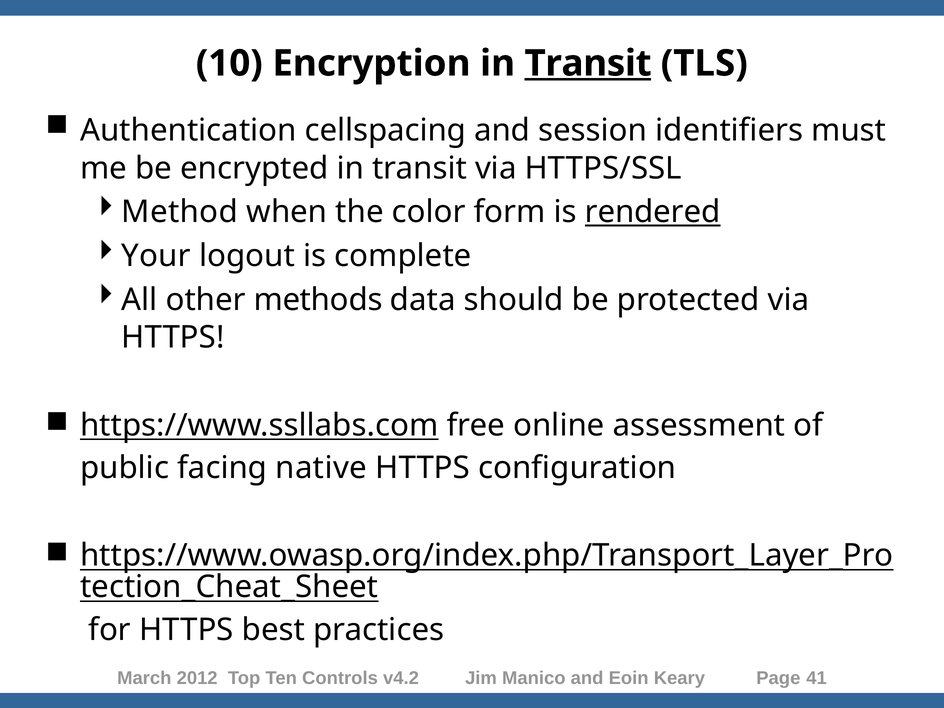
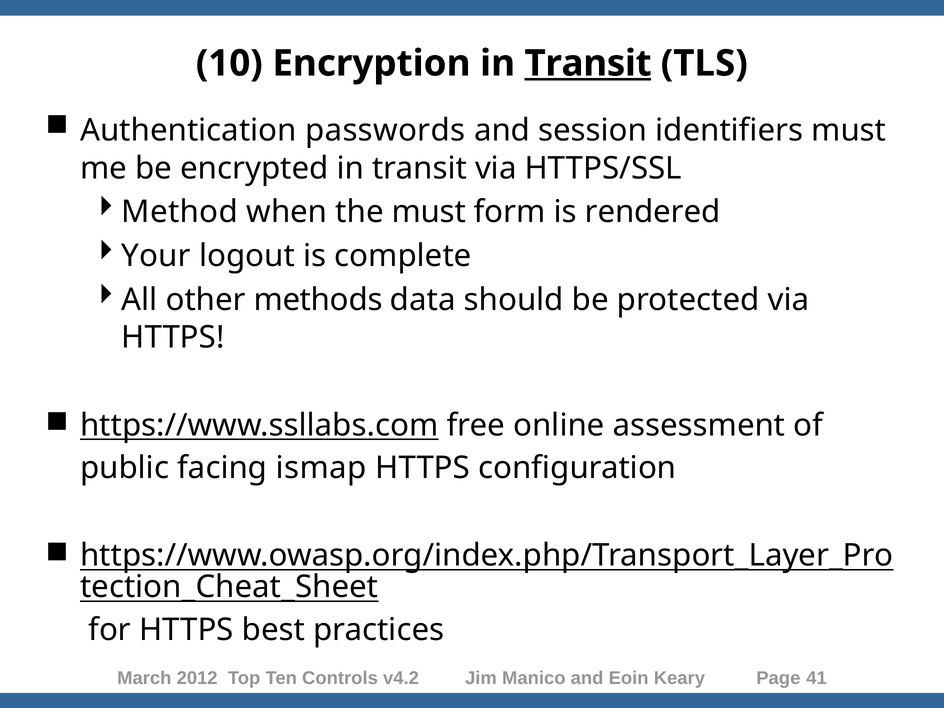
cellspacing: cellspacing -> passwords
the color: color -> must
rendered underline: present -> none
native: native -> ismap
